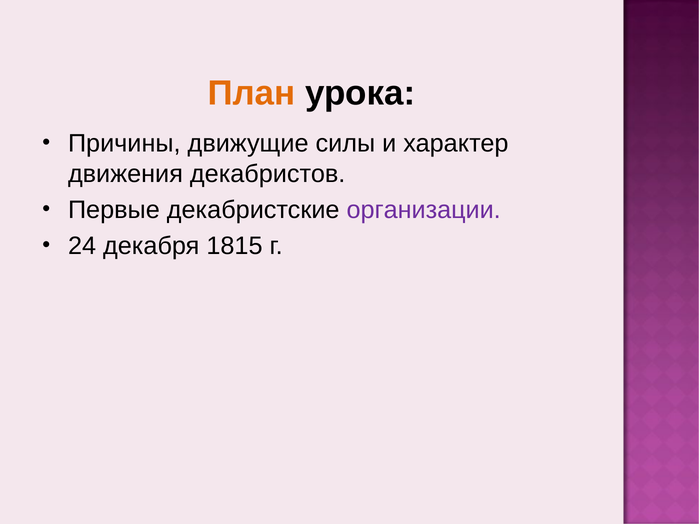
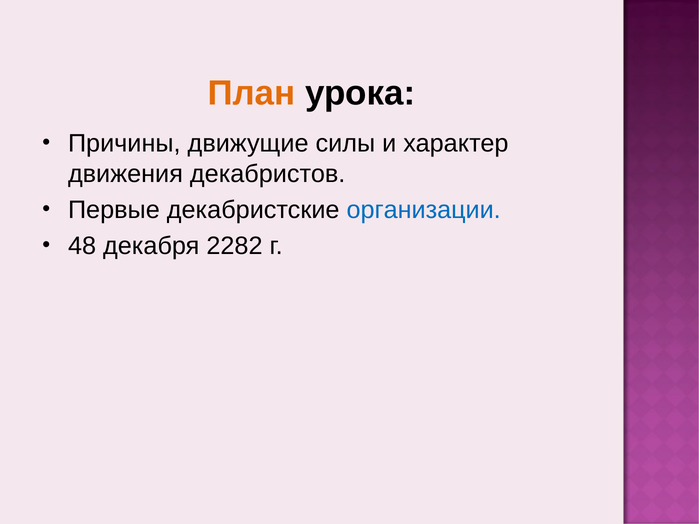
организации colour: purple -> blue
24: 24 -> 48
1815: 1815 -> 2282
